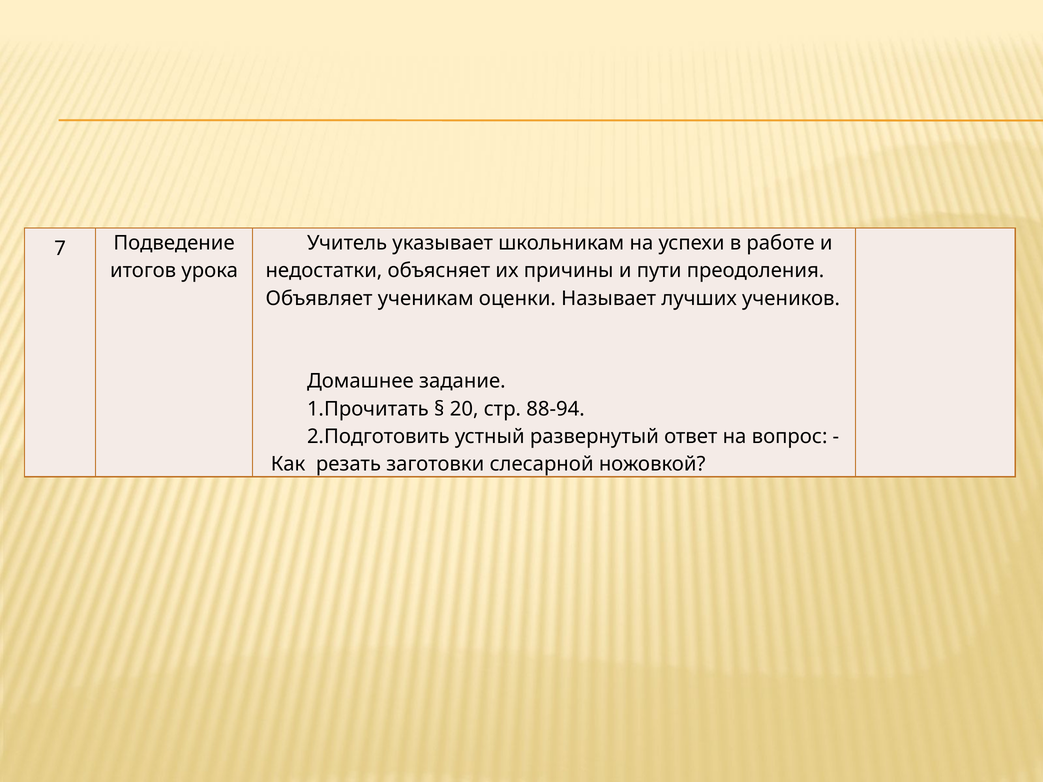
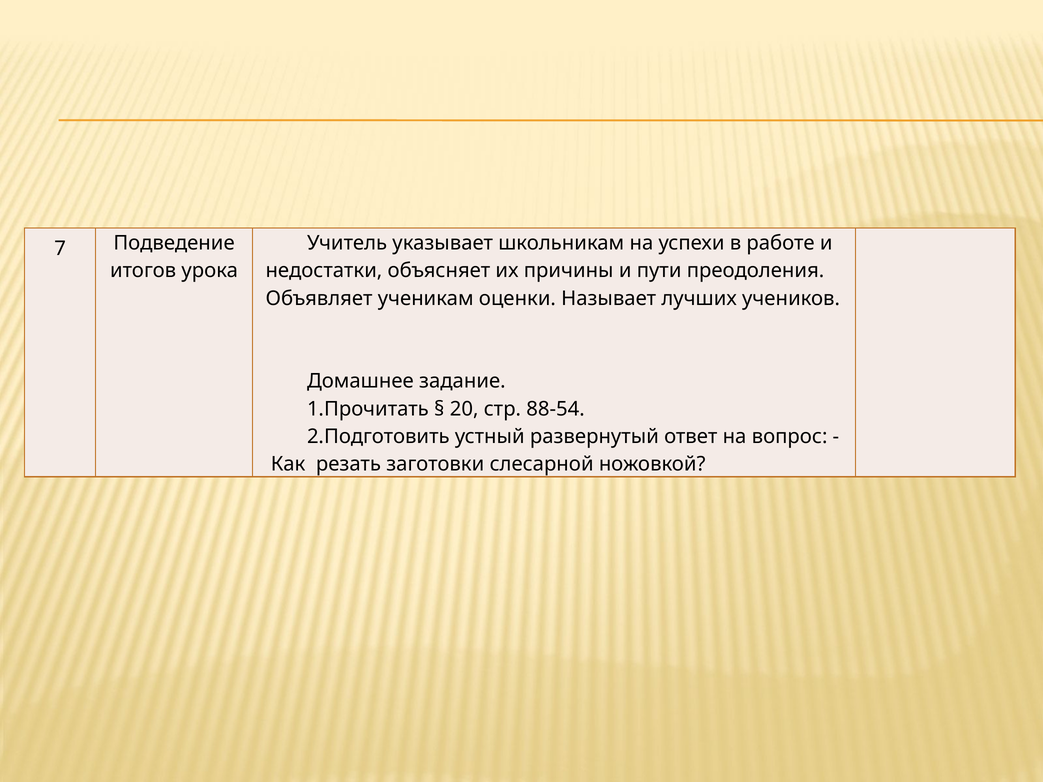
88-94: 88-94 -> 88-54
